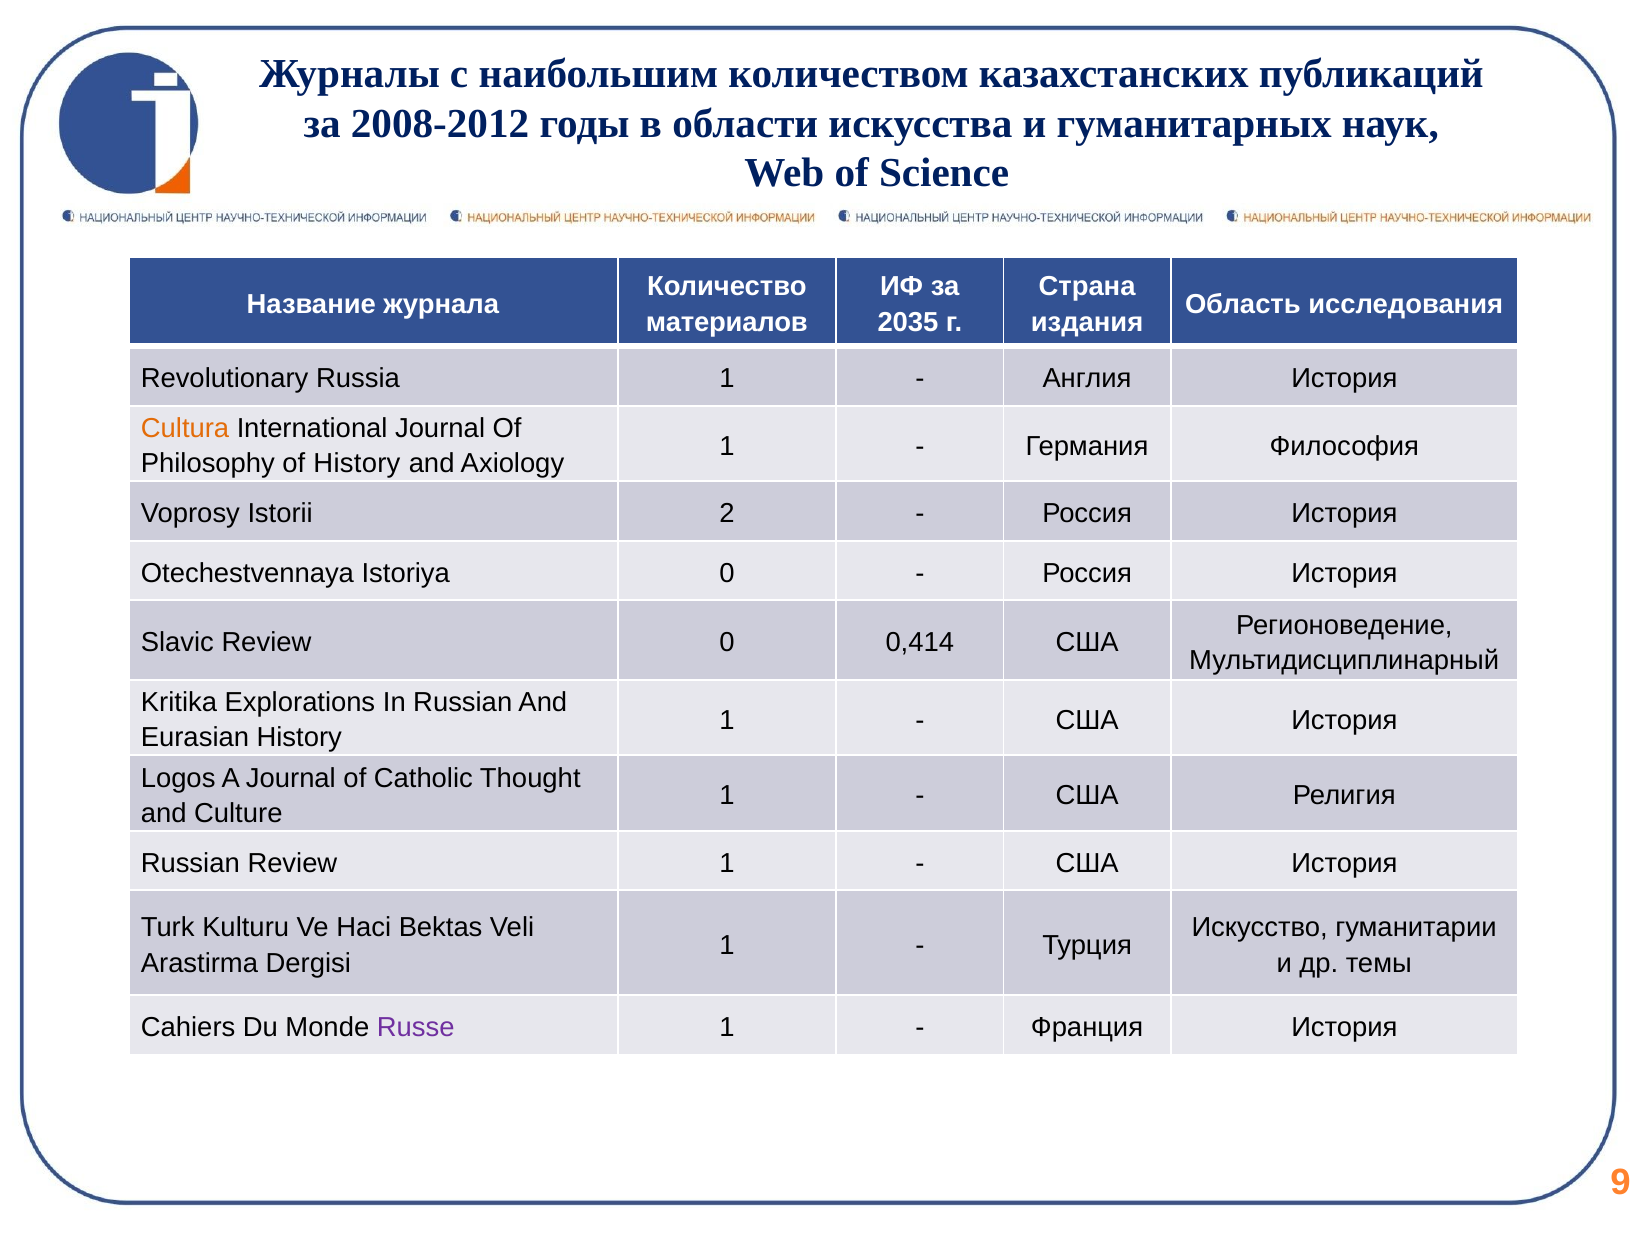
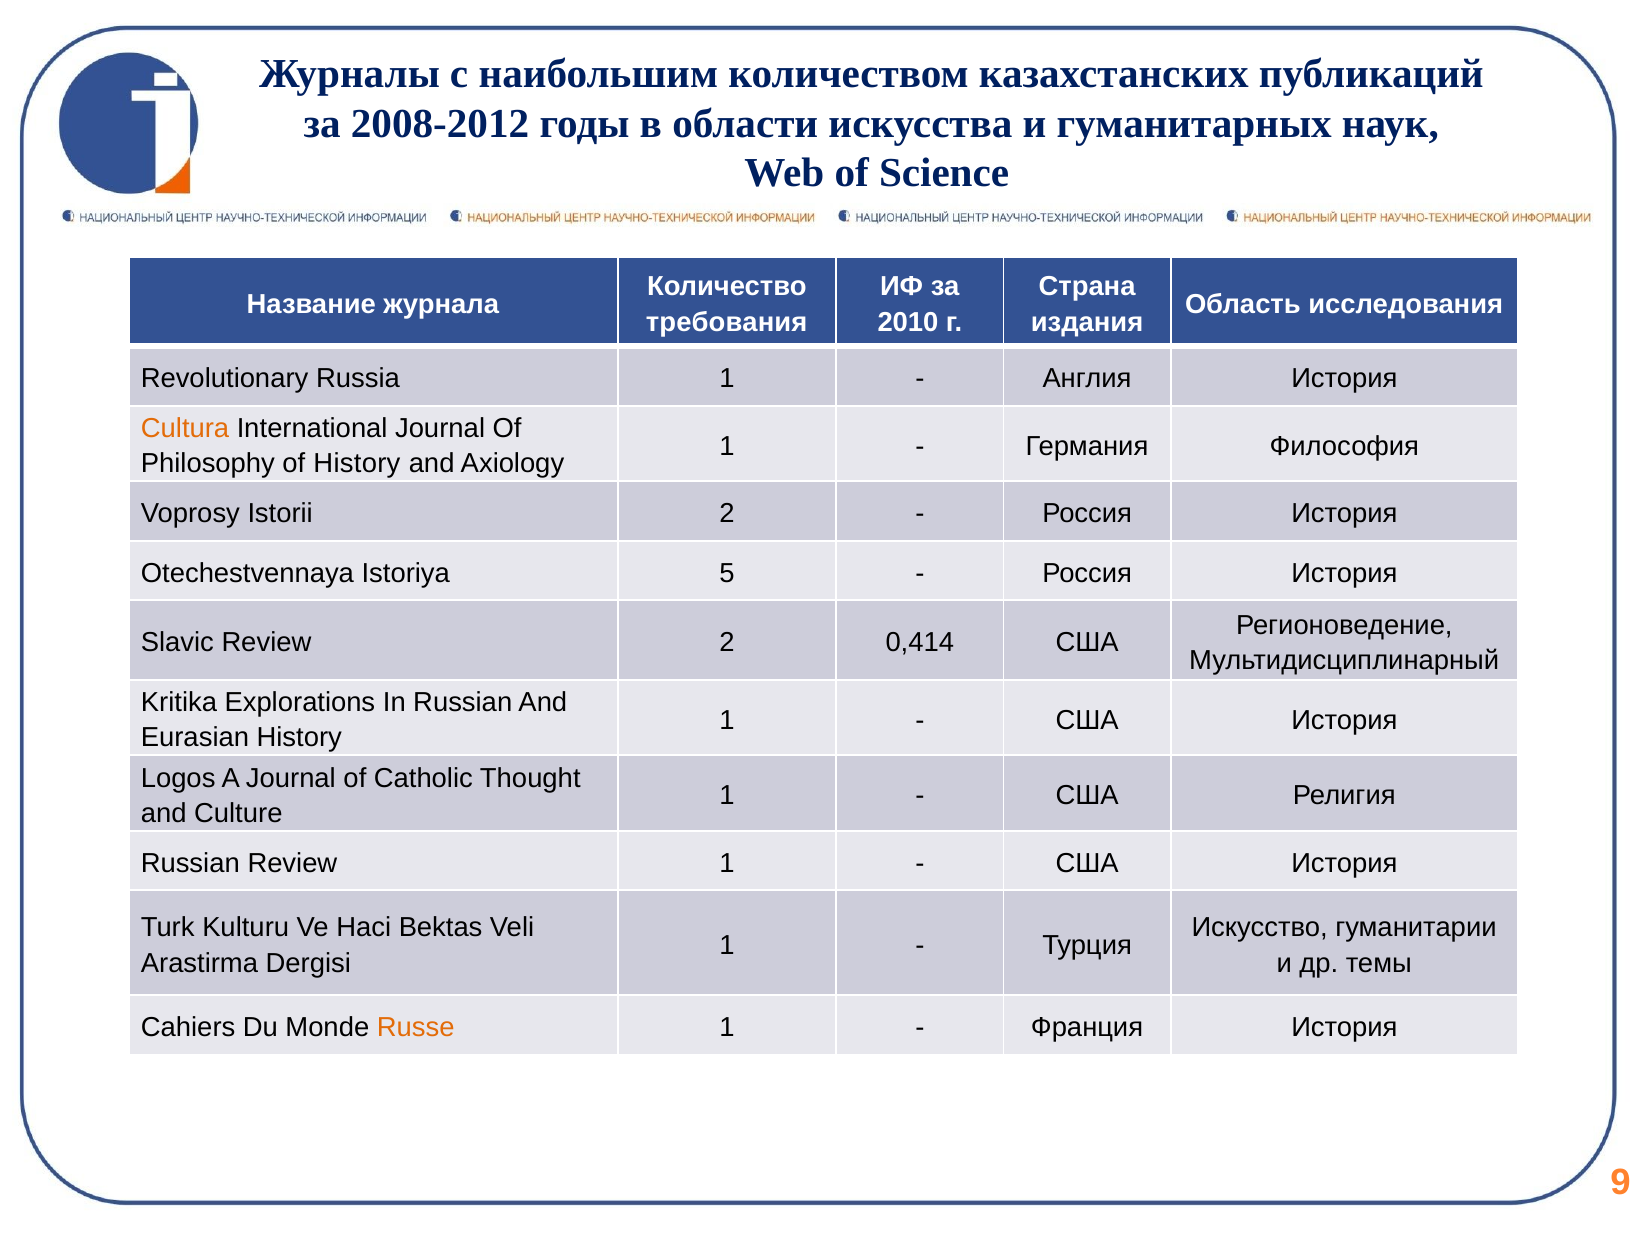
материалов: материалов -> требования
2035: 2035 -> 2010
Istoriya 0: 0 -> 5
Review 0: 0 -> 2
Russe colour: purple -> orange
